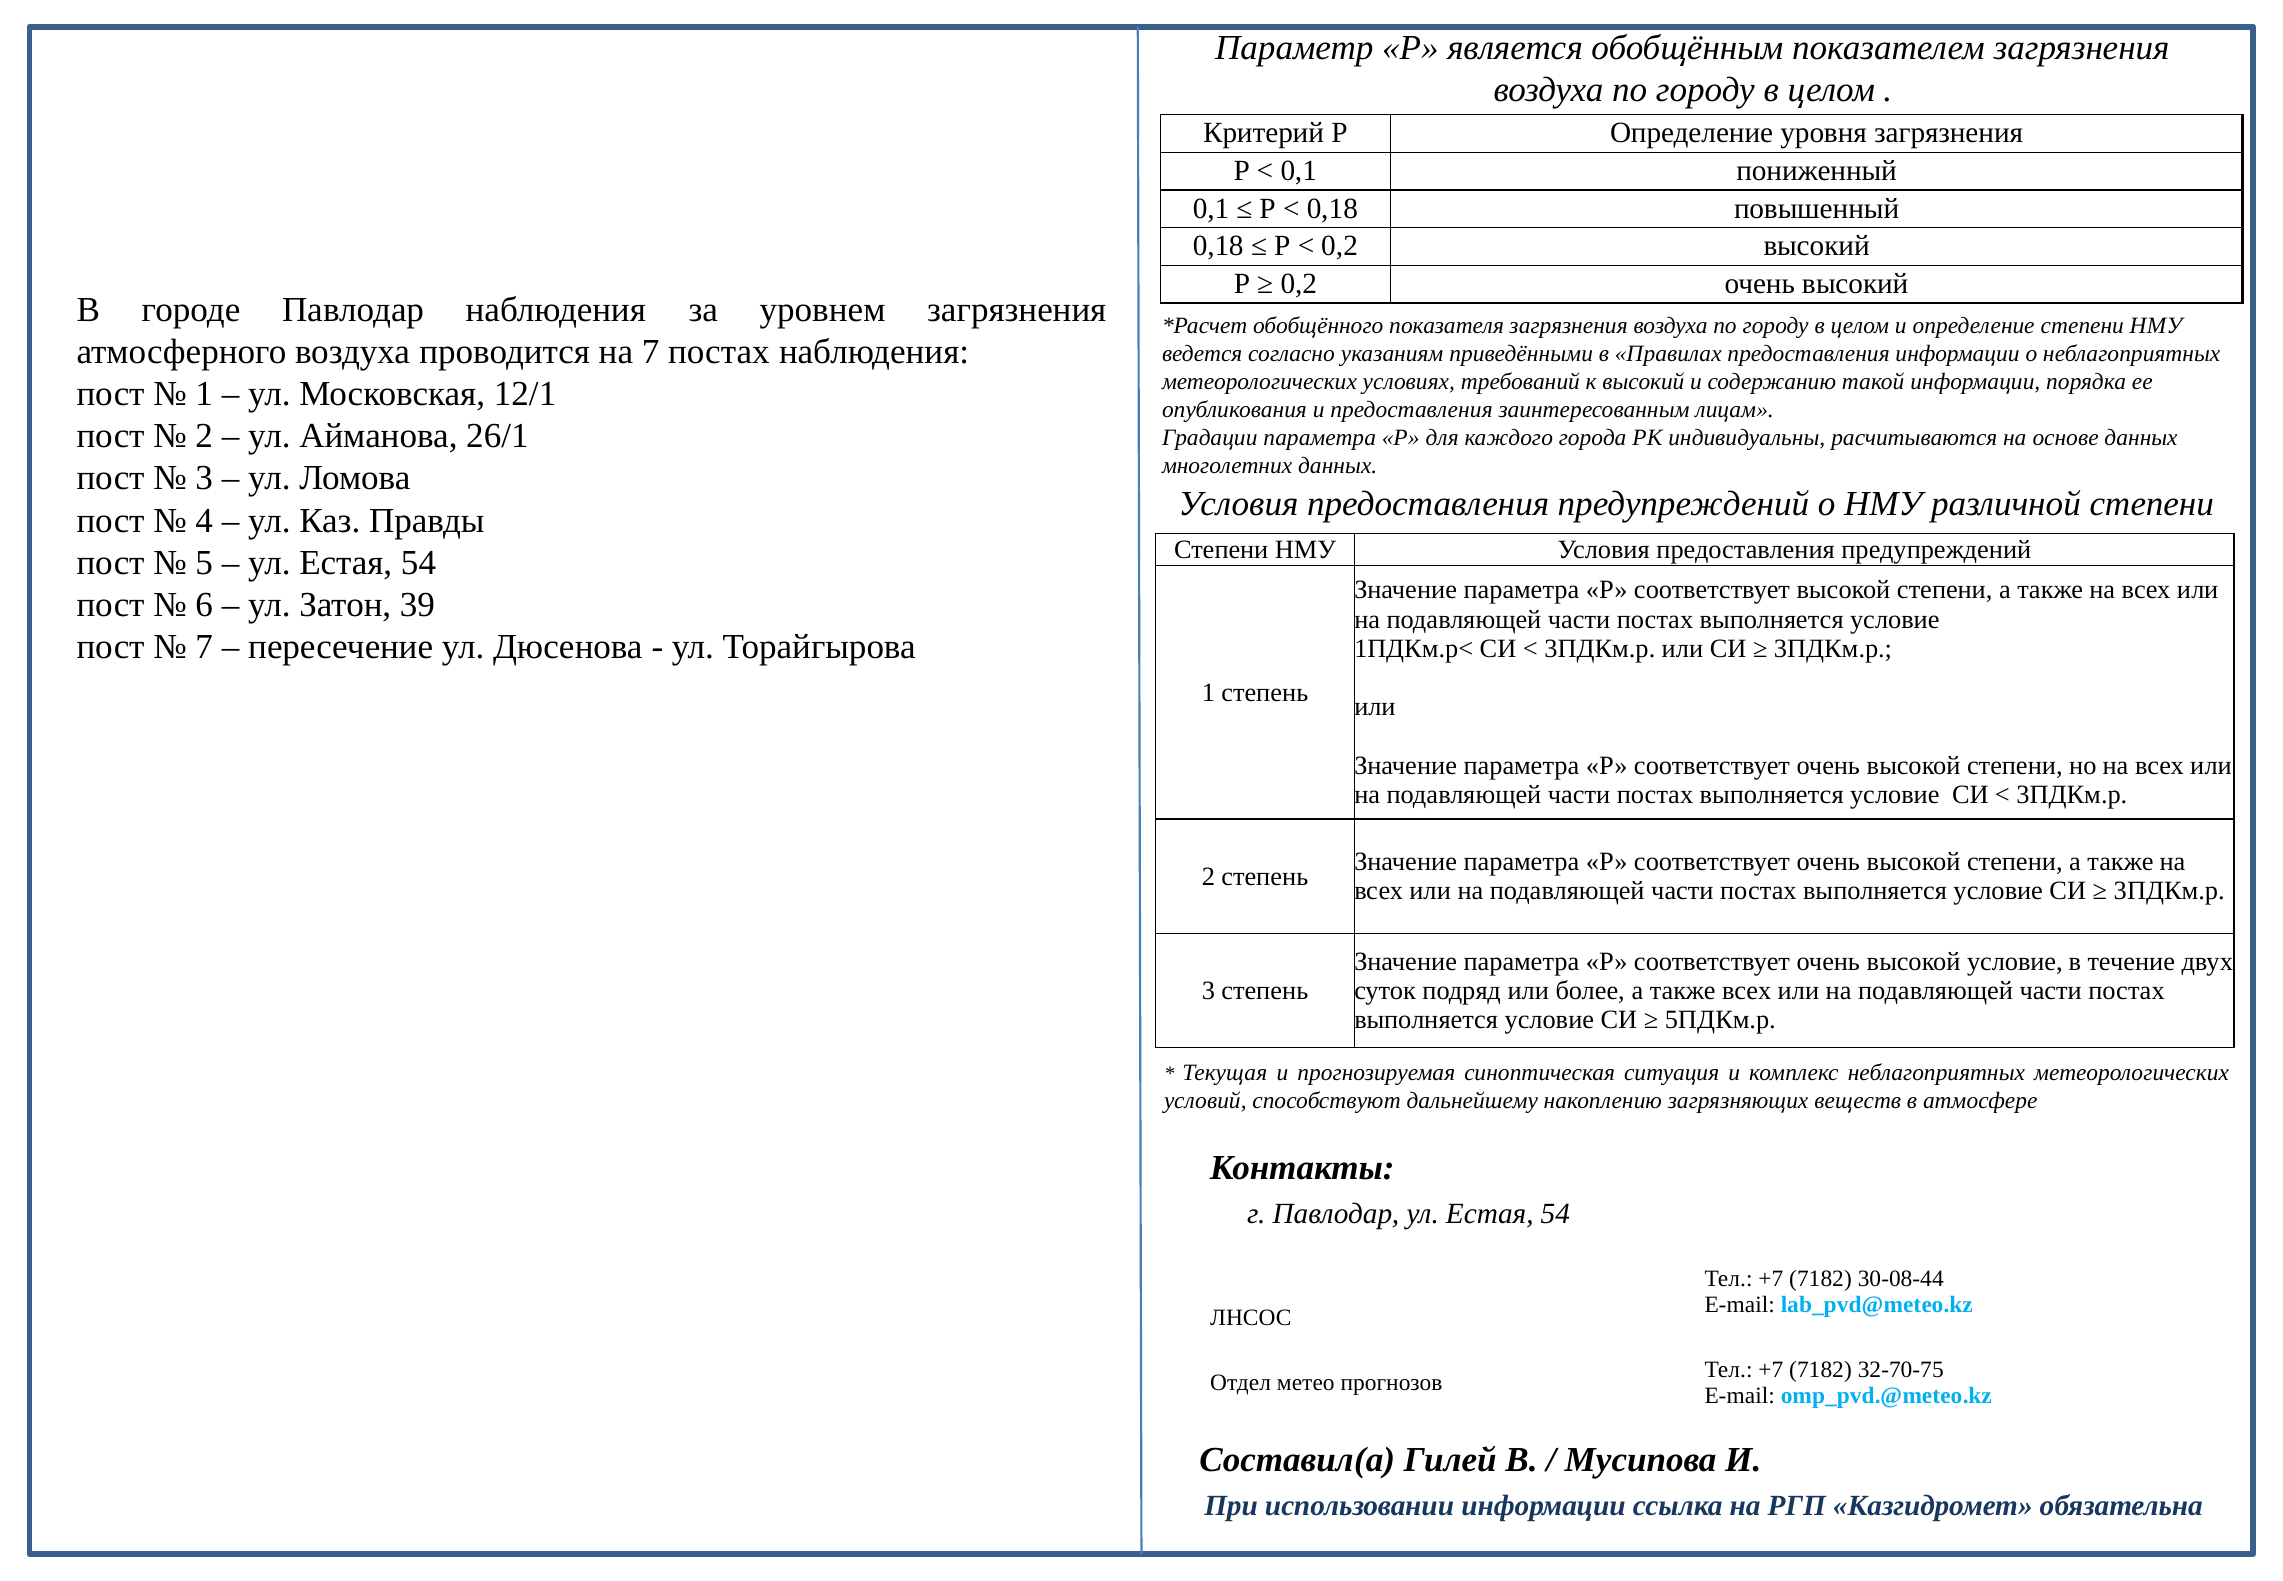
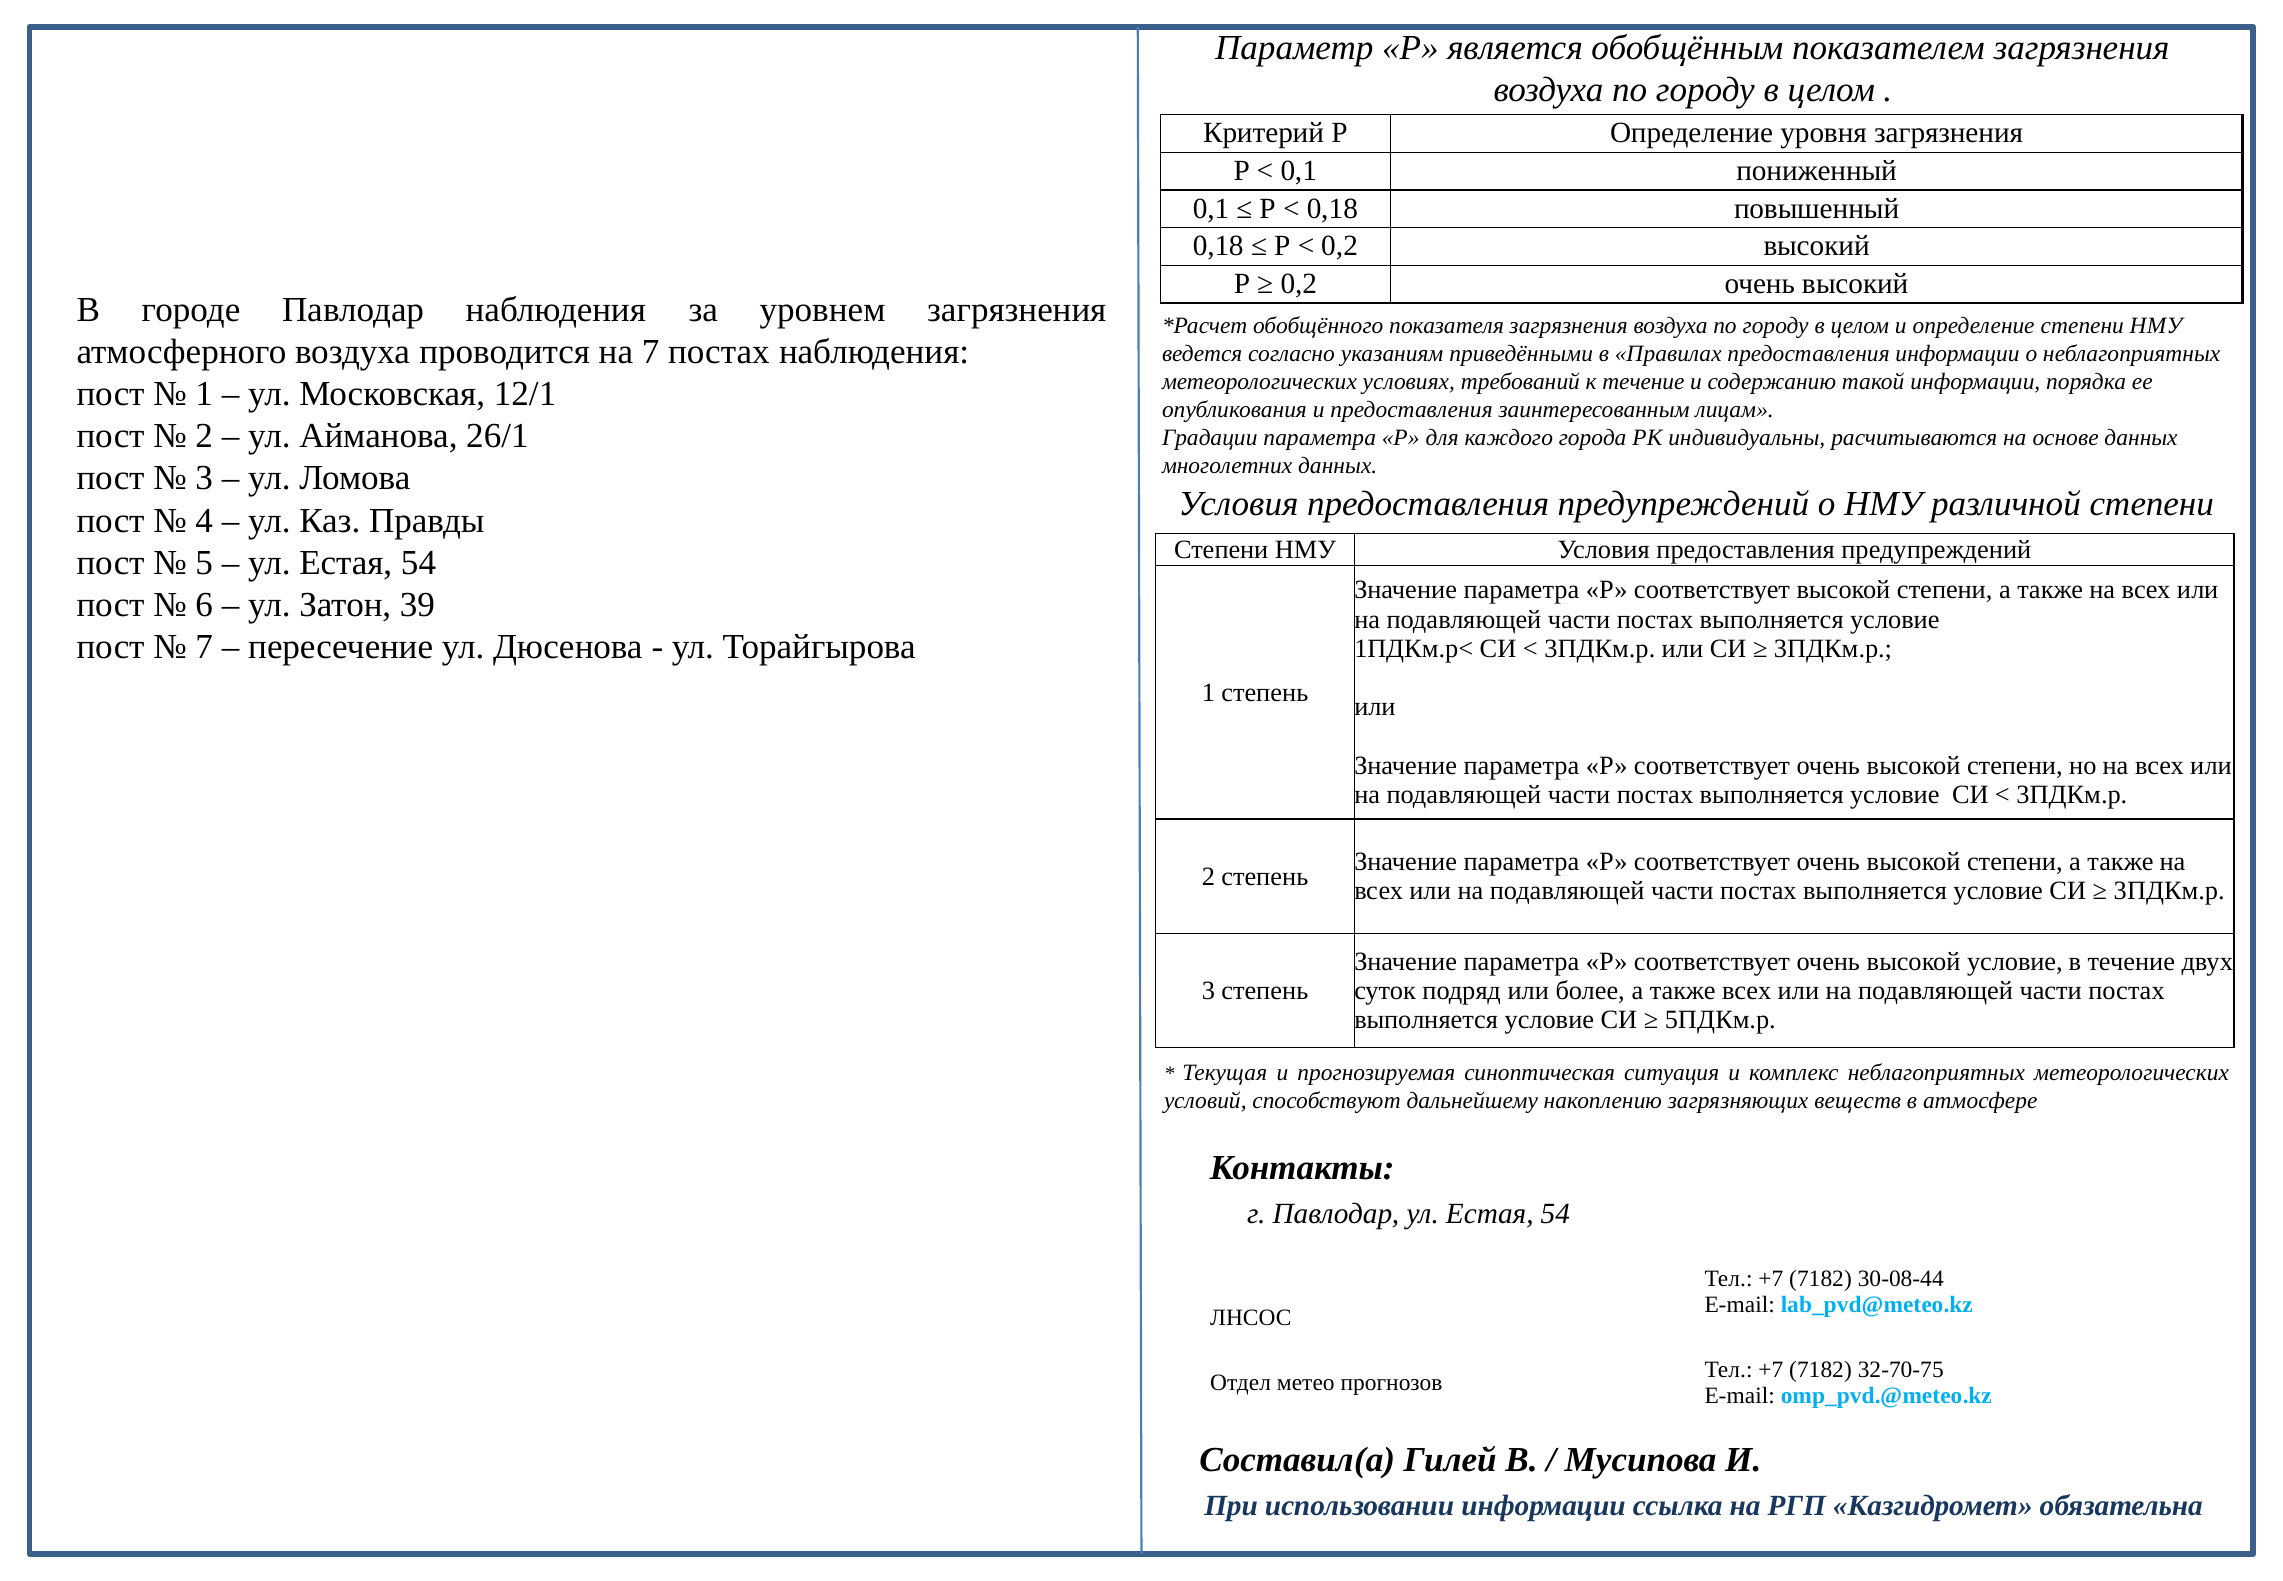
к высокий: высокий -> течение
